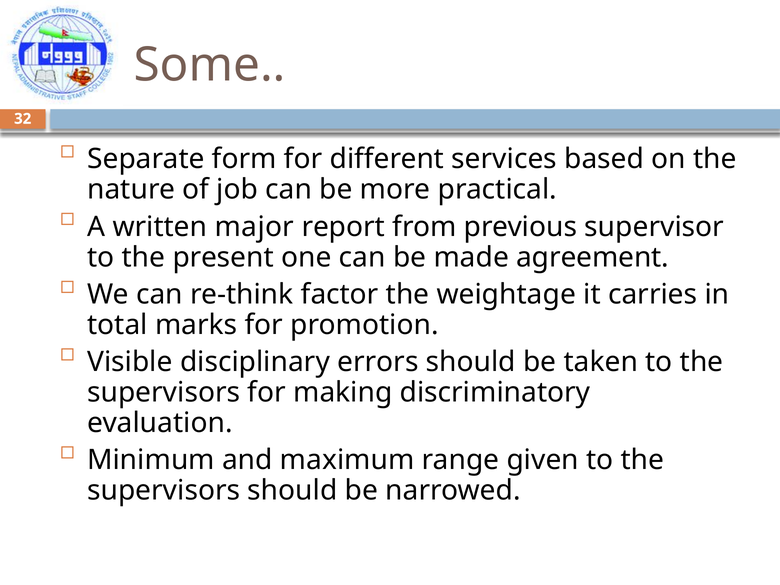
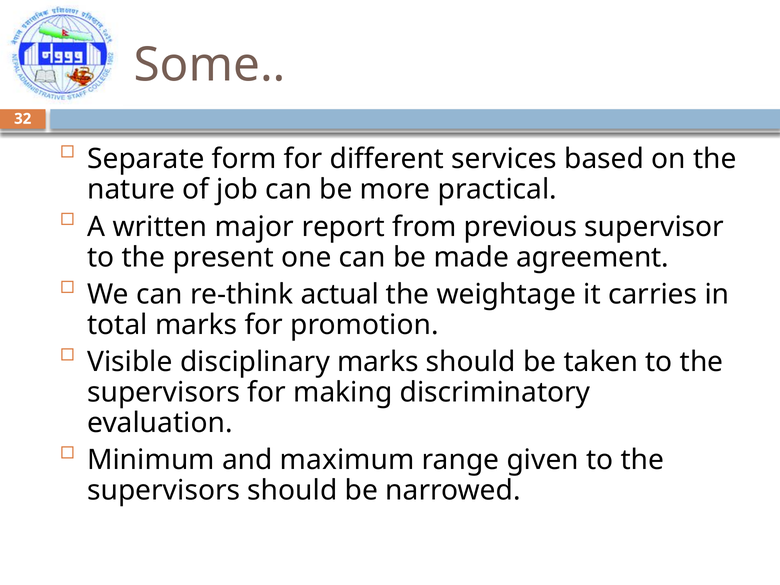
factor: factor -> actual
disciplinary errors: errors -> marks
